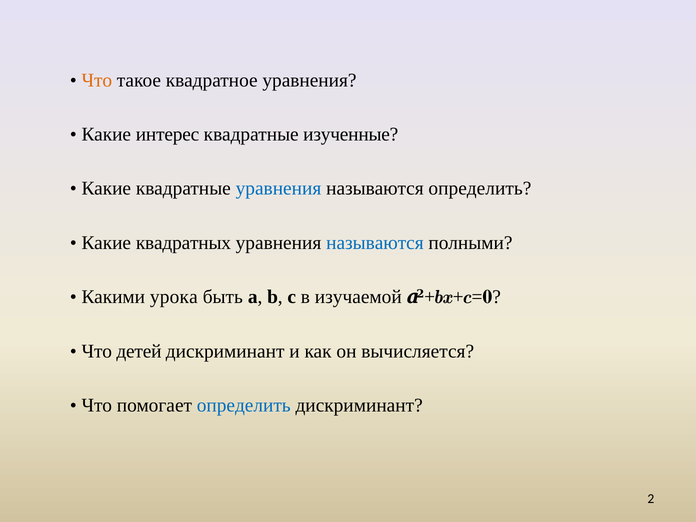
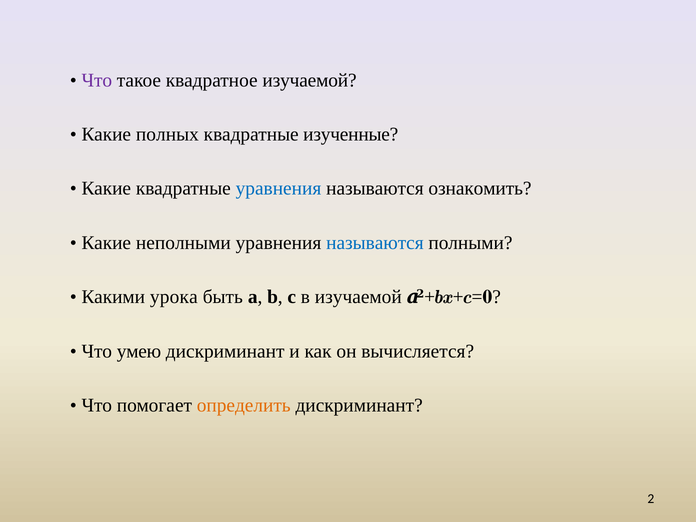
Что at (97, 80) colour: orange -> purple
квадратное уравнения: уравнения -> изучаемой
интерес: интерес -> полных
называются определить: определить -> ознакомить
квадратных: квадратных -> неполными
детей: детей -> умею
определить at (244, 405) colour: blue -> orange
